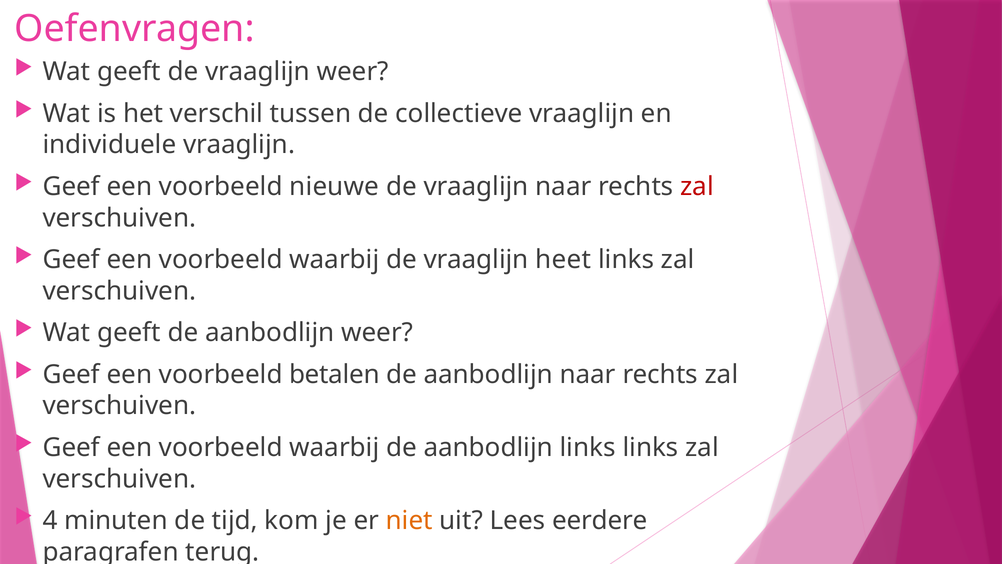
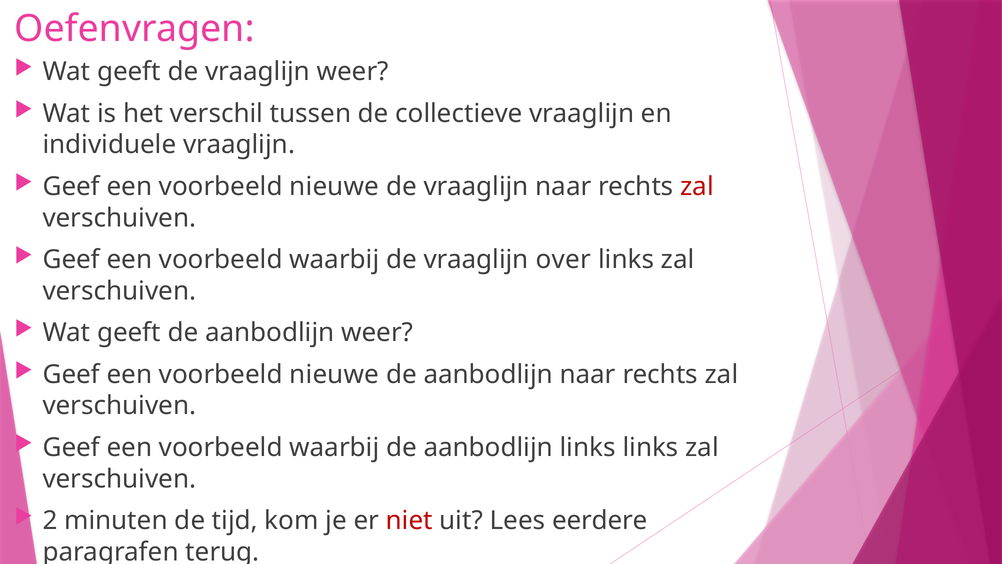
heet: heet -> over
betalen at (334, 374): betalen -> nieuwe
4: 4 -> 2
niet colour: orange -> red
